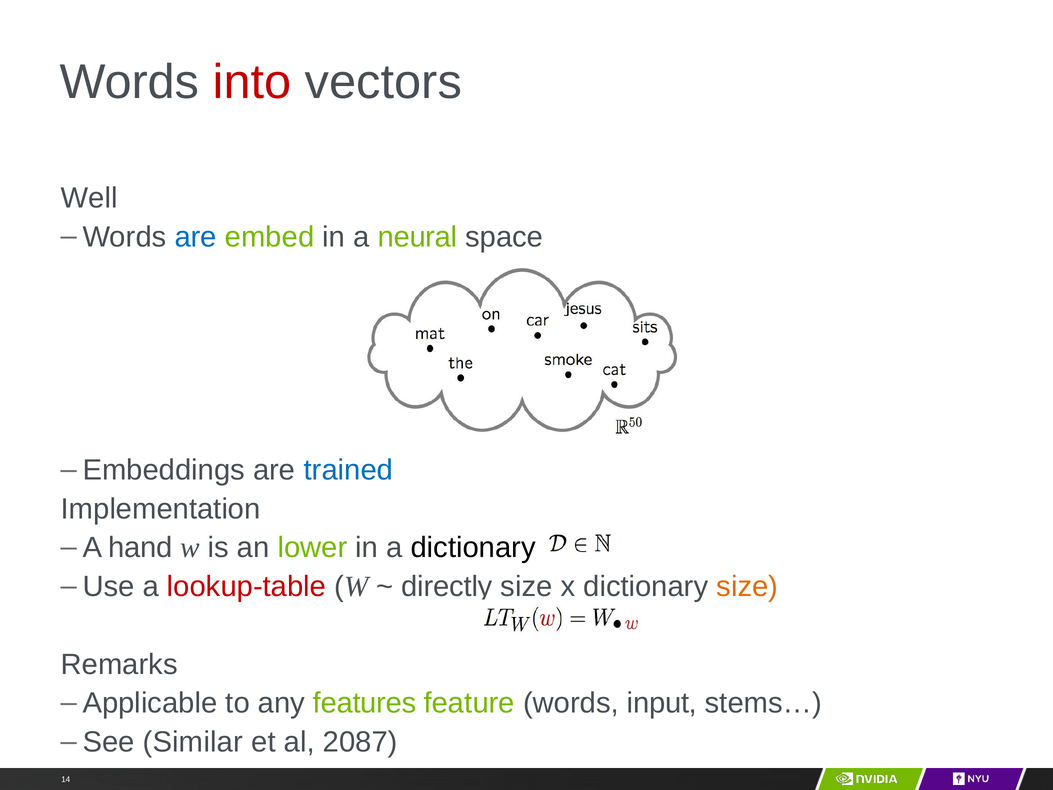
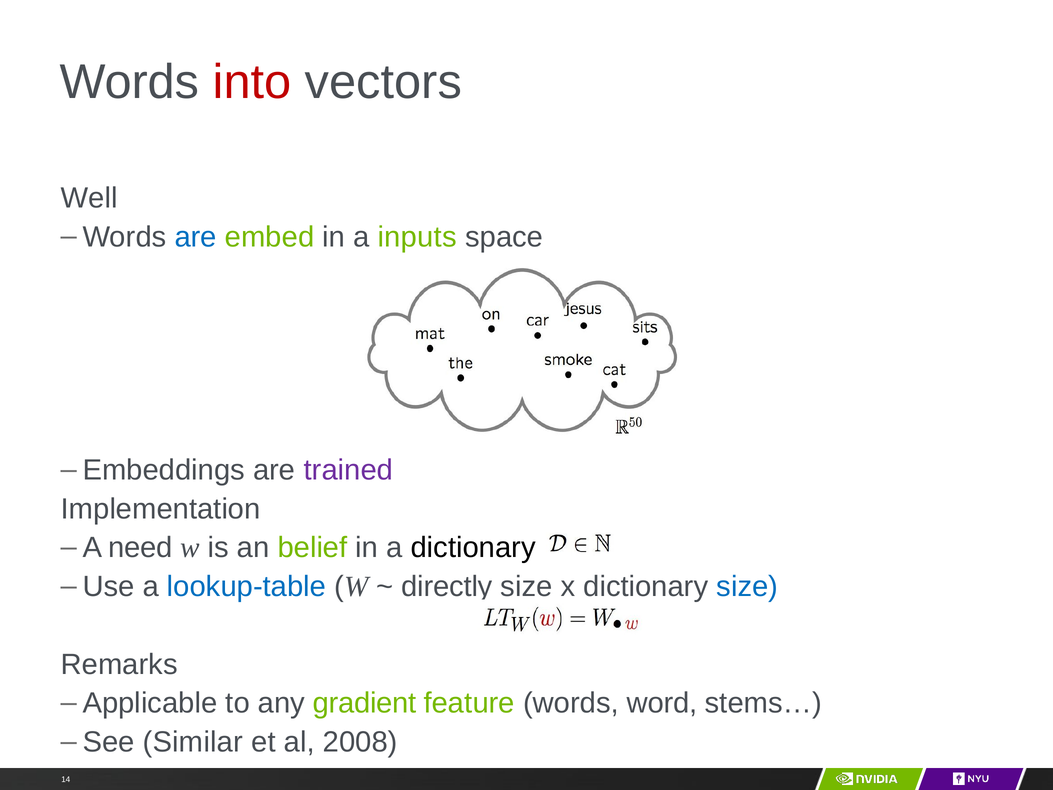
neural: neural -> inputs
trained colour: blue -> purple
hand: hand -> need
lower: lower -> belief
lookup-table colour: red -> blue
size at (747, 586) colour: orange -> blue
features: features -> gradient
input: input -> word
2087: 2087 -> 2008
